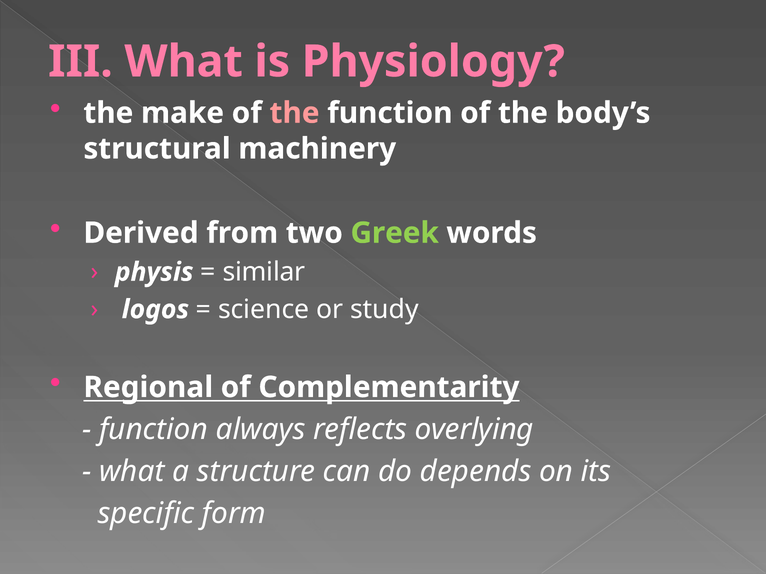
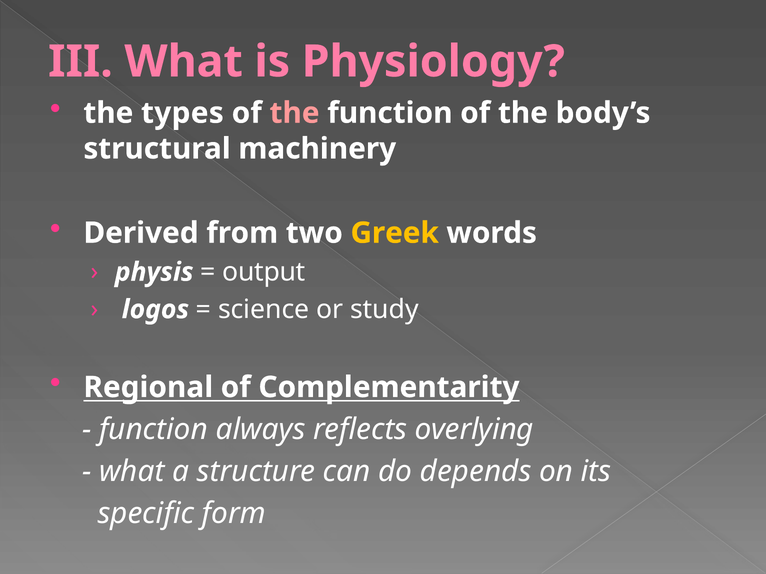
make: make -> types
Greek colour: light green -> yellow
similar: similar -> output
